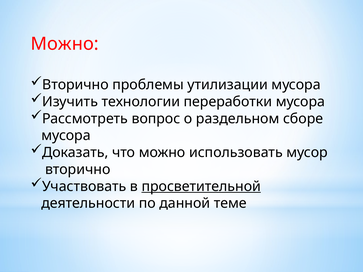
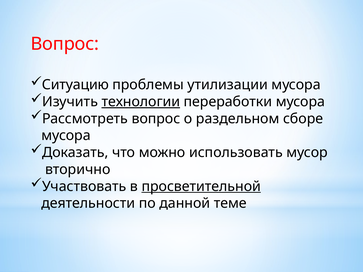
Можно at (65, 44): Можно -> Вопрос
Вторично at (75, 85): Вторично -> Ситуацию
технологии underline: none -> present
